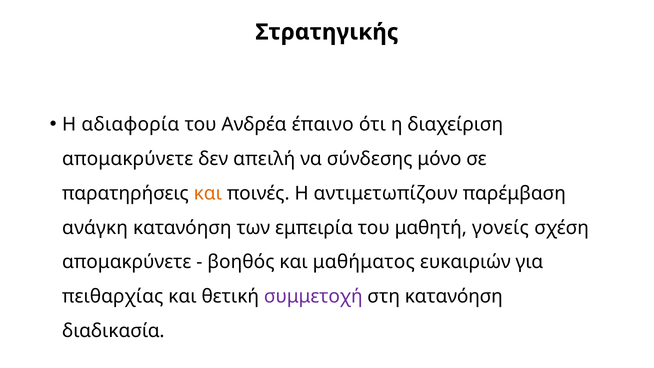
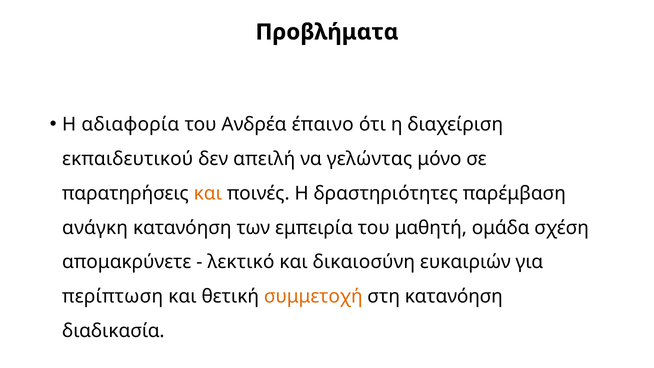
Στρατηγικής: Στρατηγικής -> Προβλήματα
απομακρύνετε at (128, 159): απομακρύνετε -> εκπαιδευτικού
σύνδεσης: σύνδεσης -> γελώντας
αντιμετωπίζουν: αντιμετωπίζουν -> δραστηριότητες
γονείς: γονείς -> ομάδα
βοηθός: βοηθός -> λεκτικό
μαθήματος: μαθήματος -> δικαιοσύνη
πειθαρχίας: πειθαρχίας -> περίπτωση
συμμετοχή colour: purple -> orange
